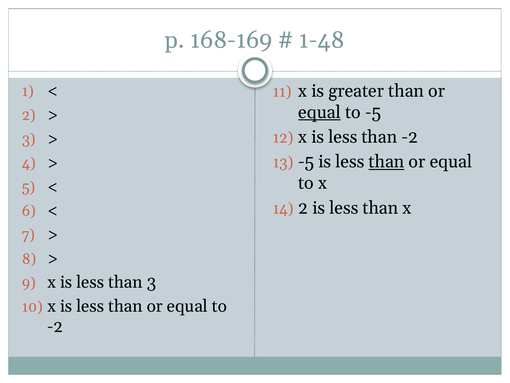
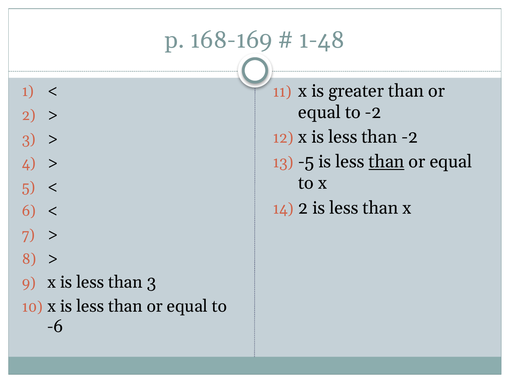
equal at (320, 112) underline: present -> none
to -5: -5 -> -2
-2 at (55, 326): -2 -> -6
